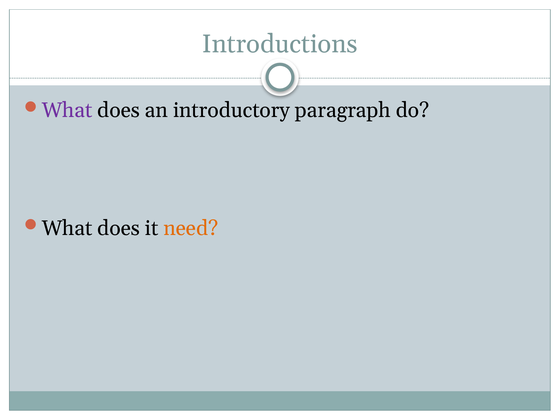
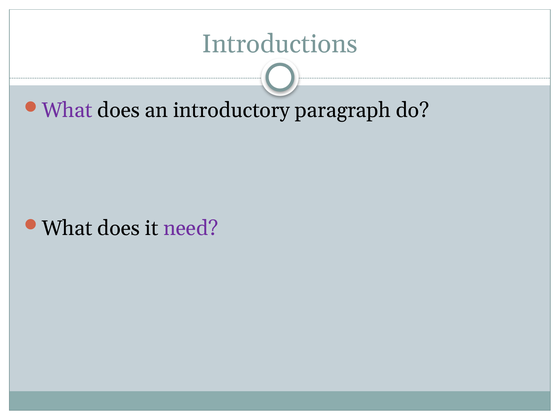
need colour: orange -> purple
